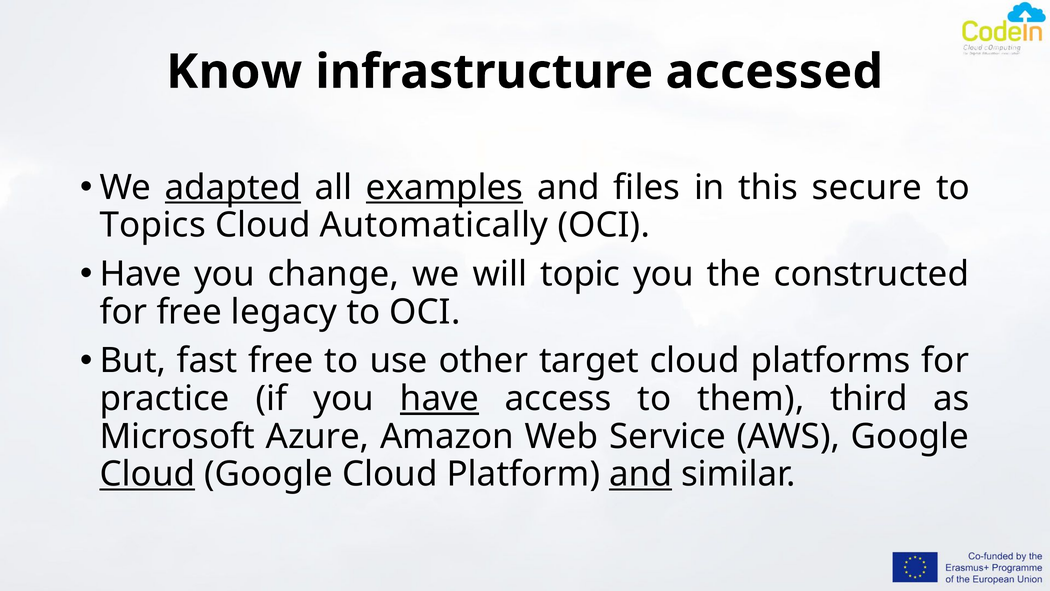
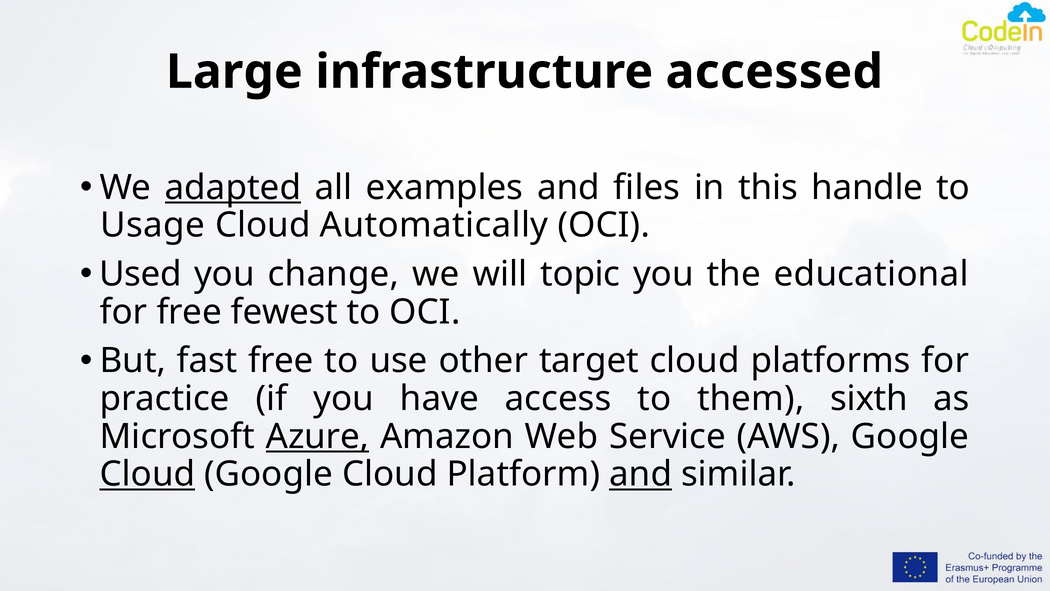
Know: Know -> Large
examples underline: present -> none
secure: secure -> handle
Topics: Topics -> Usage
Have at (141, 274): Have -> Used
constructed: constructed -> educational
legacy: legacy -> fewest
have at (439, 398) underline: present -> none
third: third -> sixth
Azure underline: none -> present
